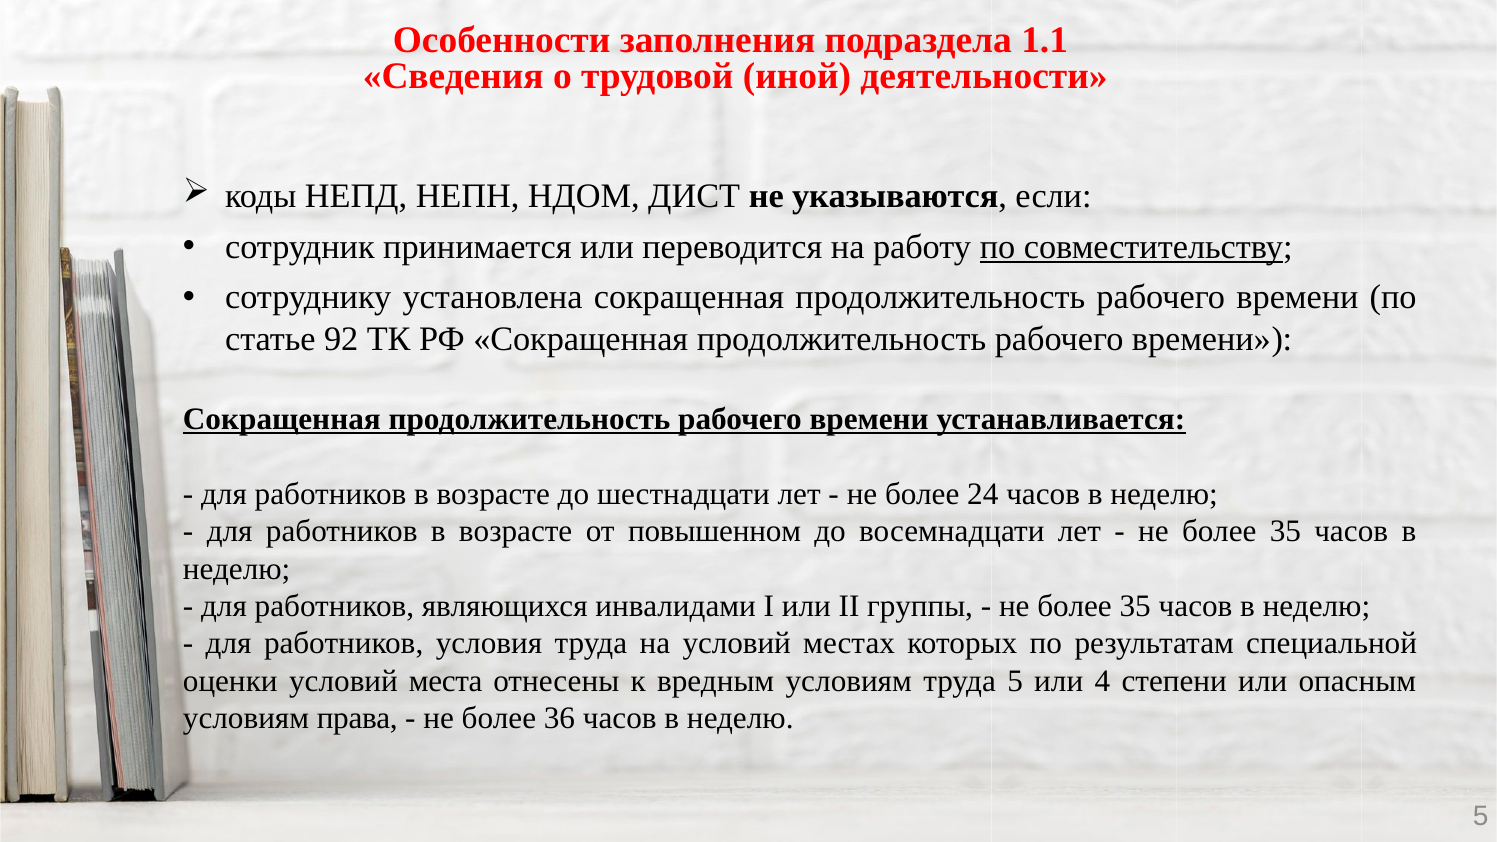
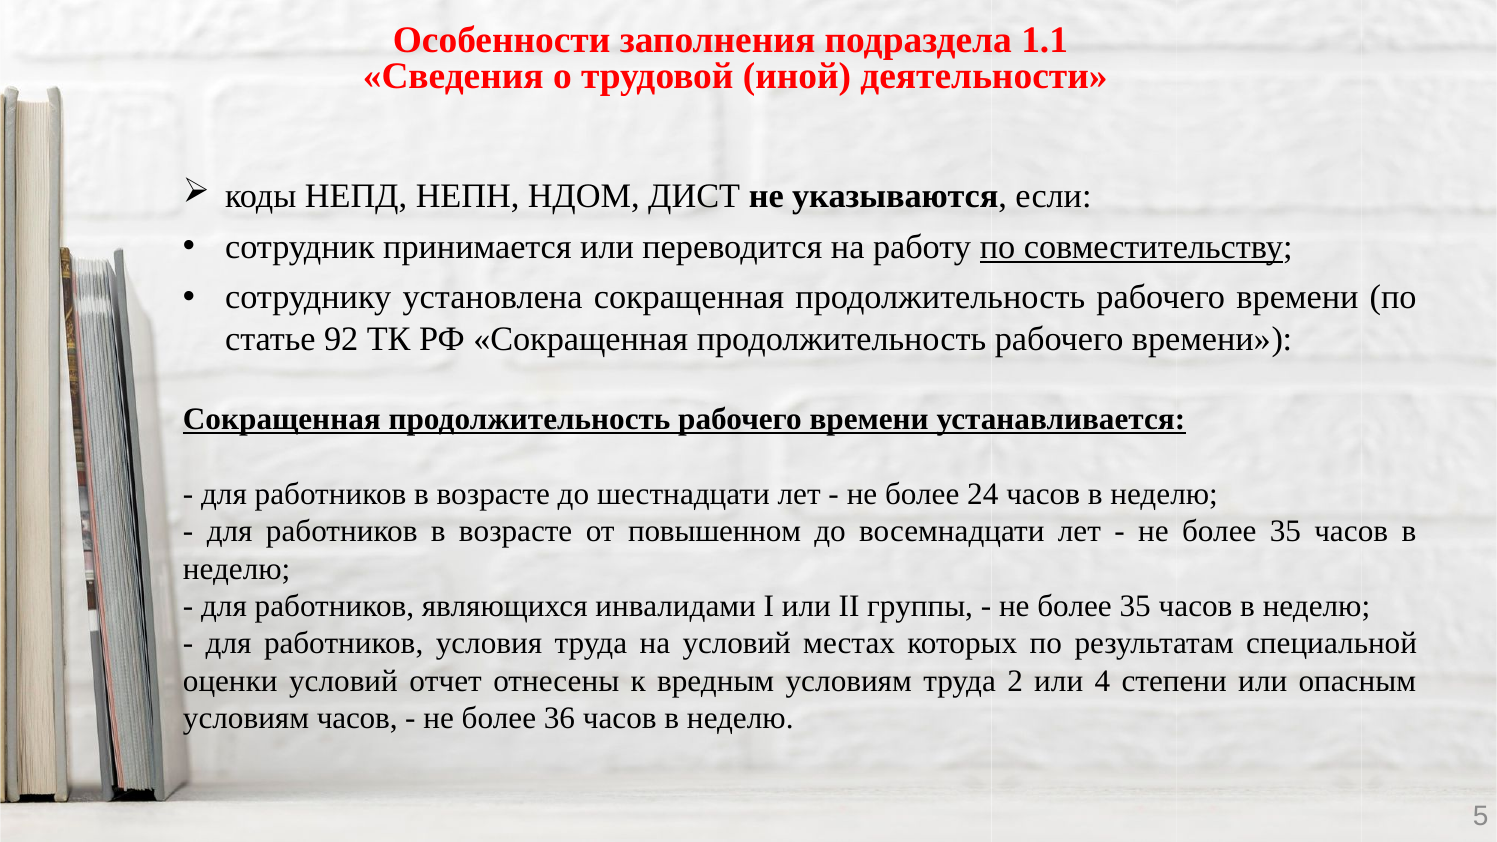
места: места -> отчет
труда 5: 5 -> 2
условиям права: права -> часов
